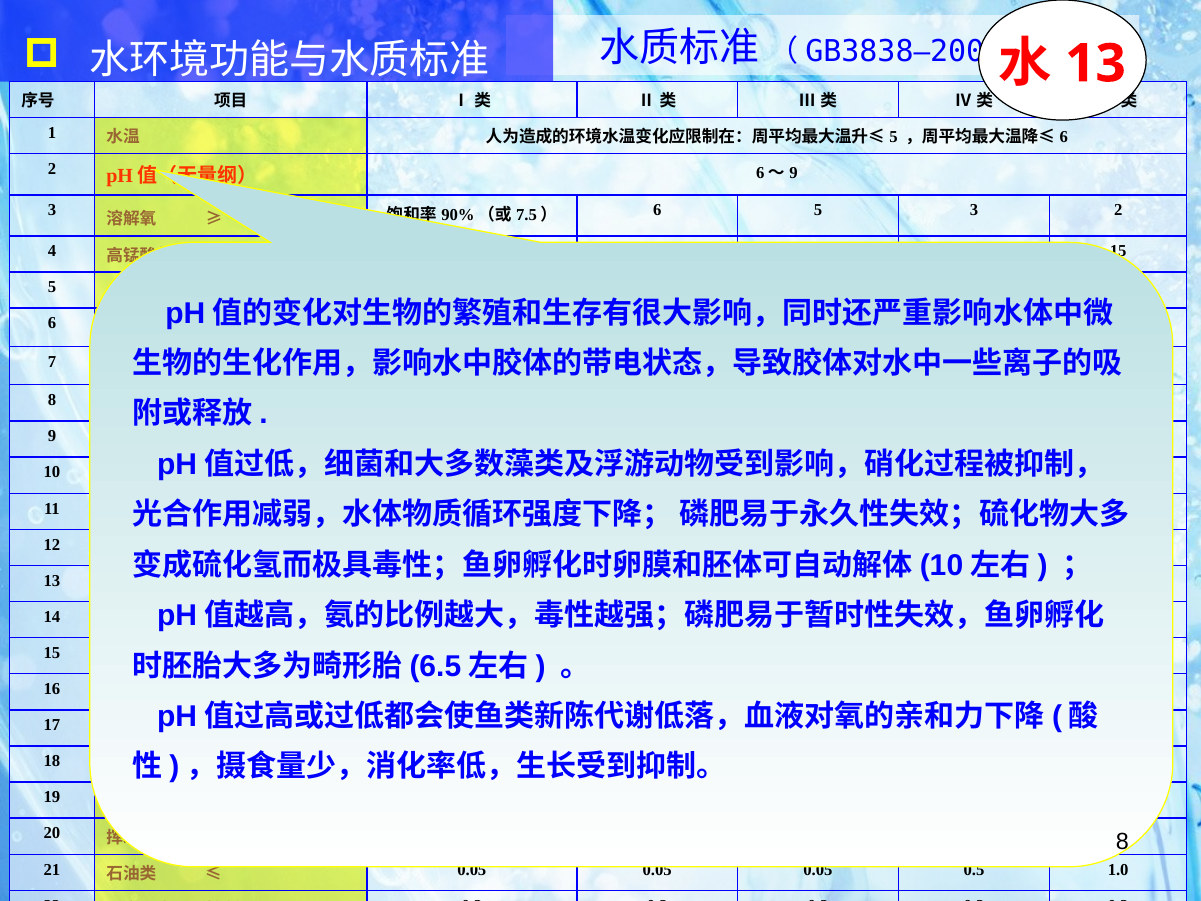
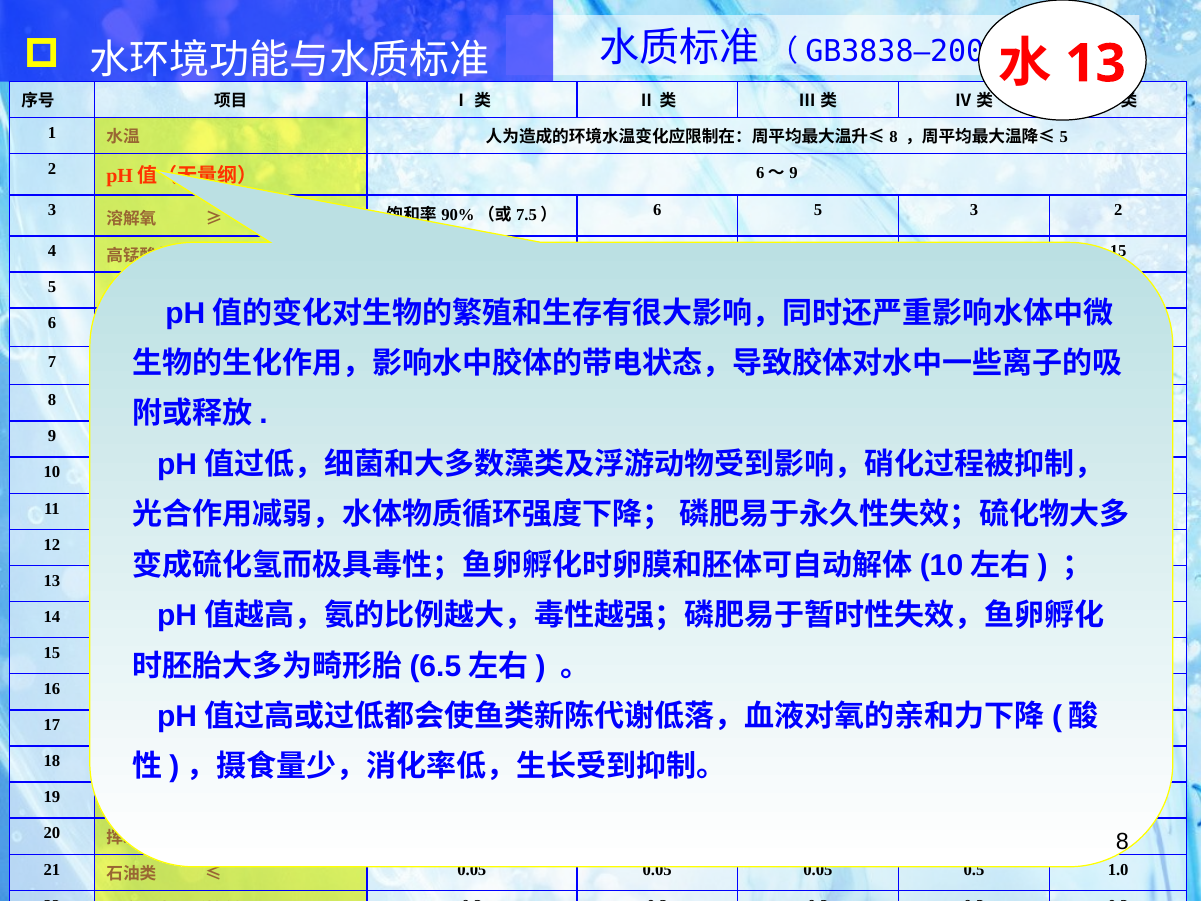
5 at (893, 137): 5 -> 8
6 at (1064, 137): 6 -> 5
